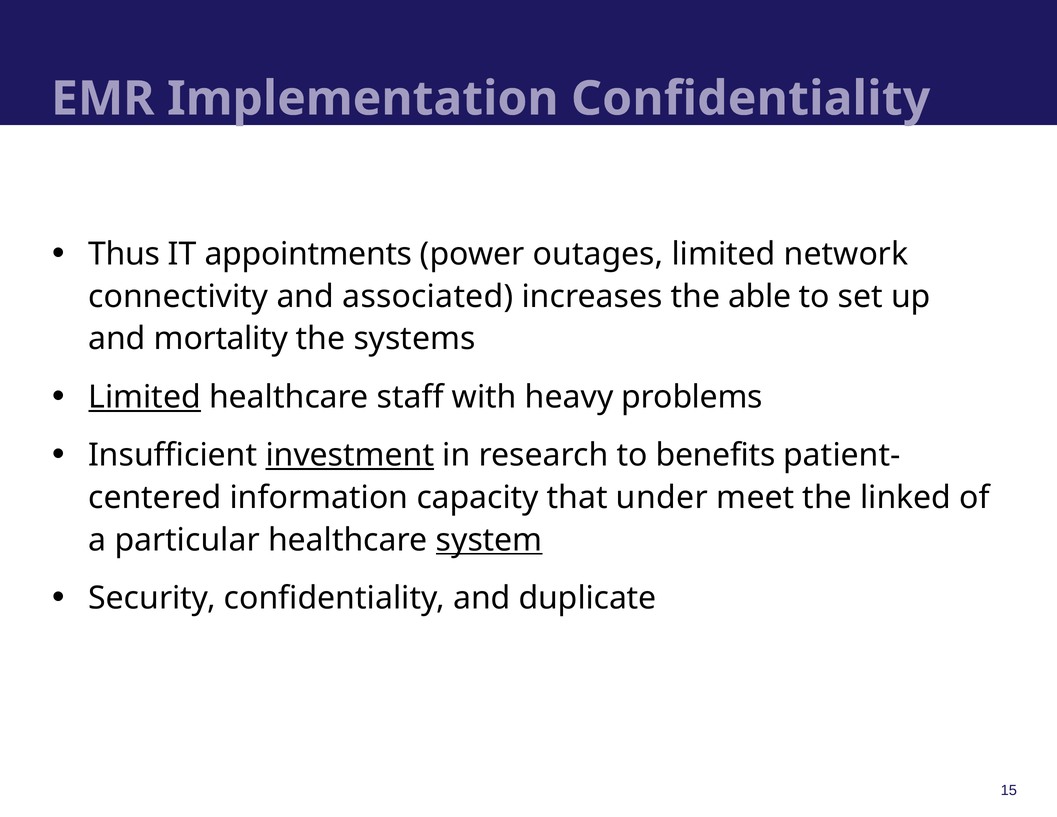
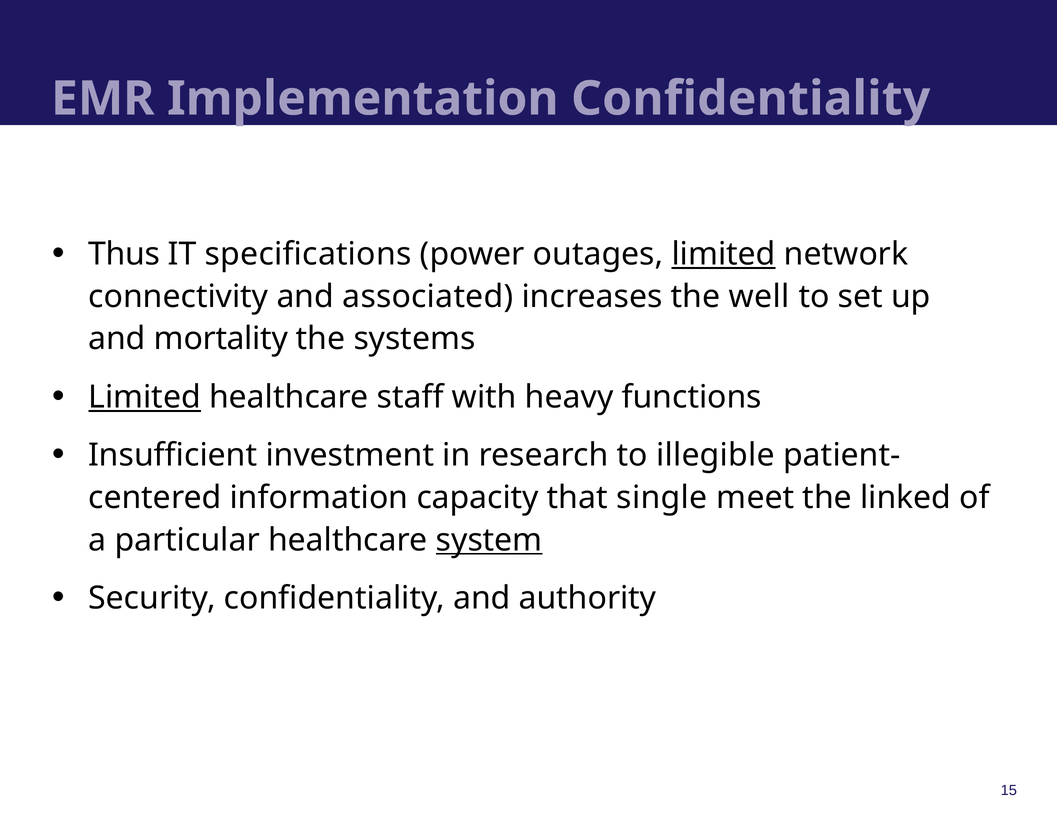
appointments: appointments -> specifications
limited at (724, 254) underline: none -> present
able: able -> well
problems: problems -> functions
investment underline: present -> none
benefits: benefits -> illegible
under: under -> single
duplicate: duplicate -> authority
